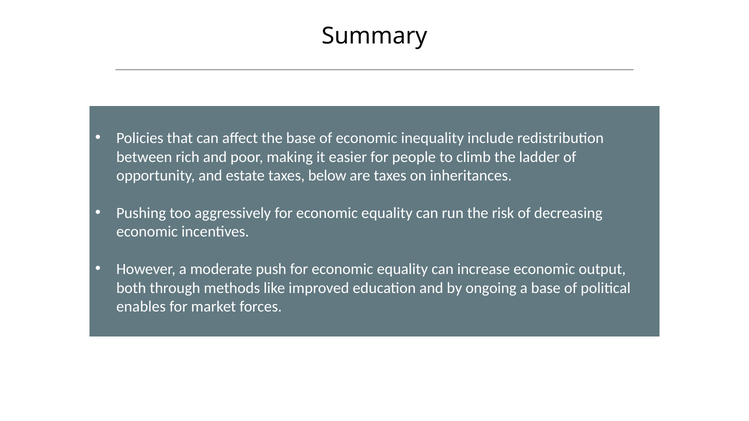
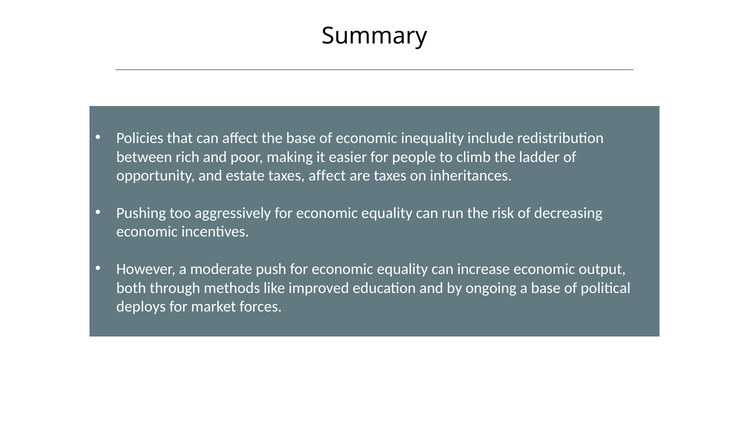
taxes below: below -> affect
enables: enables -> deploys
